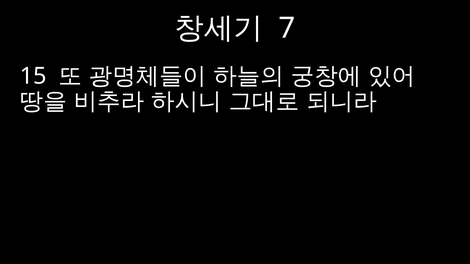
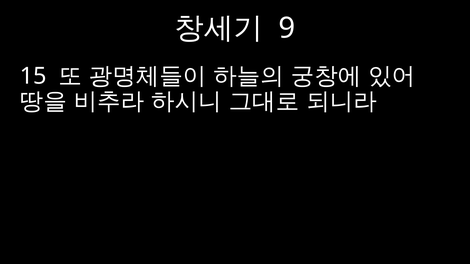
7: 7 -> 9
